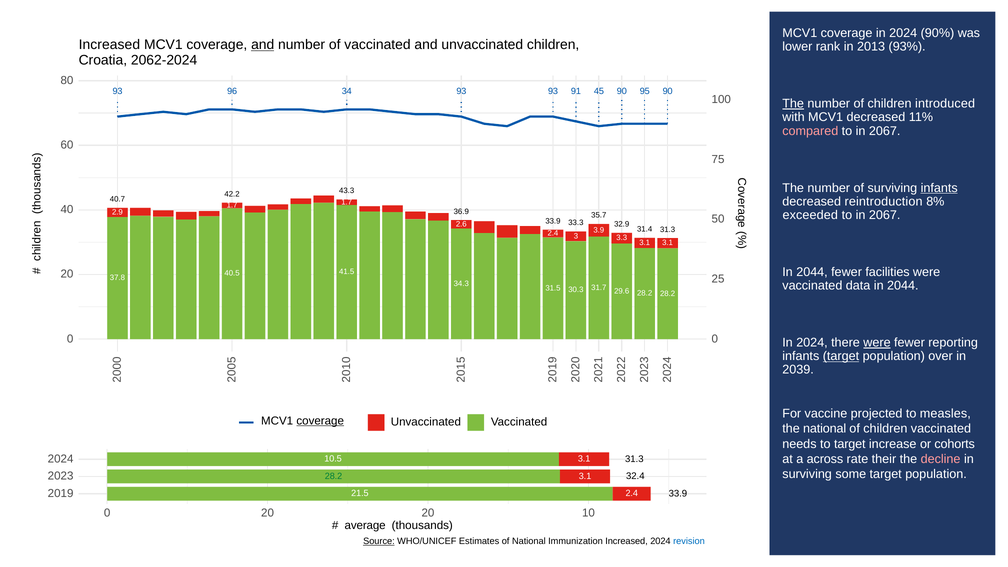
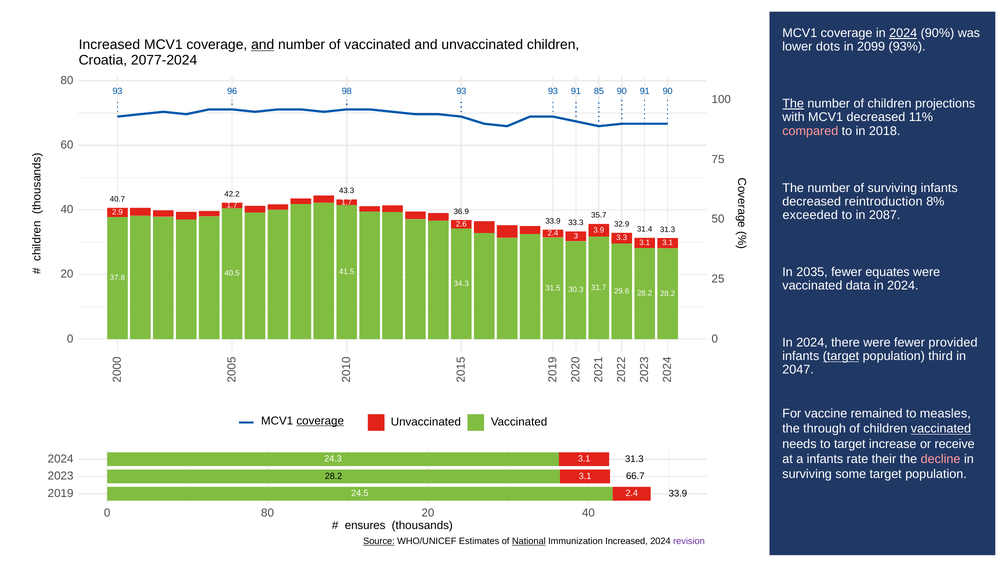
2024 at (903, 33) underline: none -> present
rank: rank -> dots
2013: 2013 -> 2099
2062-2024: 2062-2024 -> 2077-2024
34: 34 -> 98
45: 45 -> 85
90 95: 95 -> 91
introduced: introduced -> projections
2067 at (885, 131): 2067 -> 2018
infants at (939, 188) underline: present -> none
2067 at (885, 215): 2067 -> 2087
2044 at (812, 272): 2044 -> 2035
facilities: facilities -> equates
2044 at (903, 286): 2044 -> 2024
were at (877, 343) underline: present -> none
reporting: reporting -> provided
over: over -> third
2039: 2039 -> 2047
projected: projected -> remained
the national: national -> through
vaccinated at (941, 429) underline: none -> present
cohorts: cohorts -> receive
a across: across -> infants
10.5: 10.5 -> 24.3
32.4: 32.4 -> 66.7
28.2 at (334, 476) colour: green -> black
21.5: 21.5 -> 24.5
20 at (268, 513): 20 -> 80
10 at (588, 513): 10 -> 40
average: average -> ensures
National at (529, 541) underline: none -> present
revision at (689, 541) colour: blue -> purple
